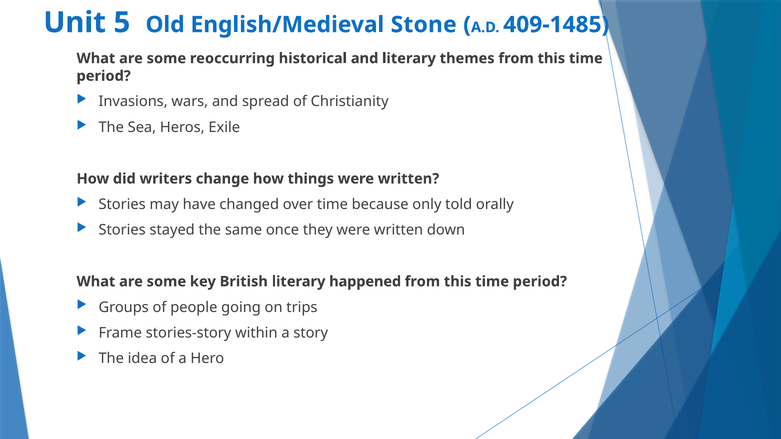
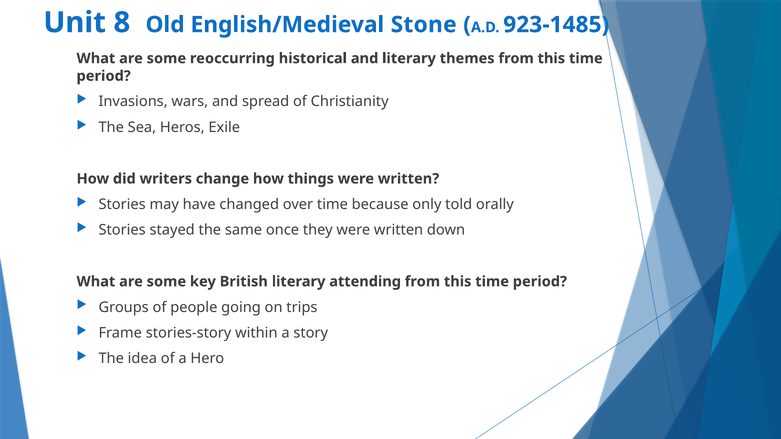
5: 5 -> 8
409-1485: 409-1485 -> 923-1485
happened: happened -> attending
